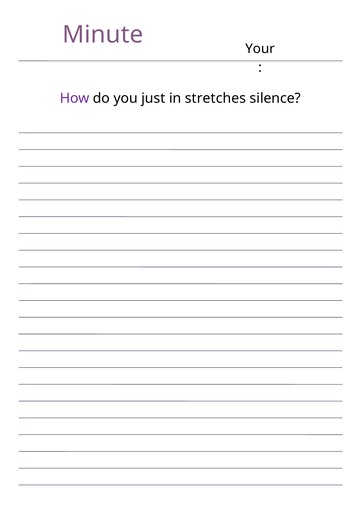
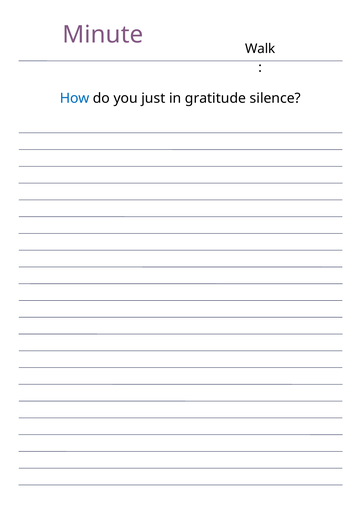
Your: Your -> Walk
How colour: purple -> blue
stretches: stretches -> gratitude
